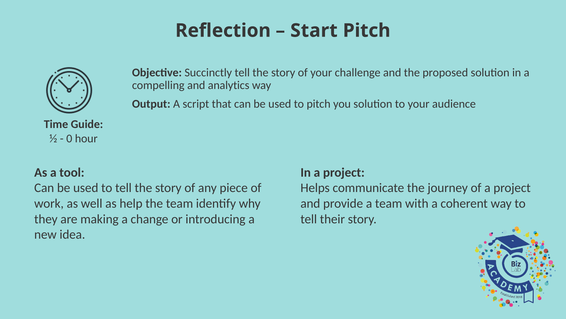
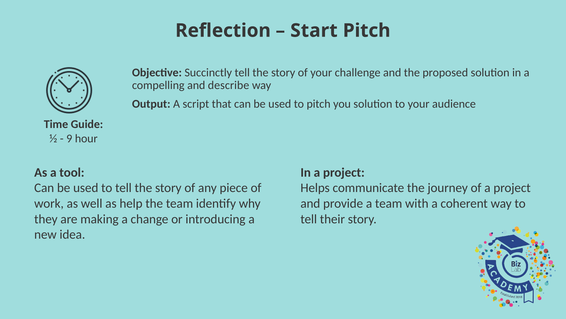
analytics: analytics -> describe
0: 0 -> 9
